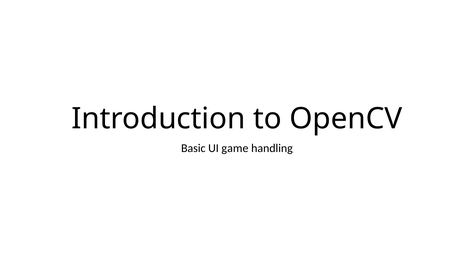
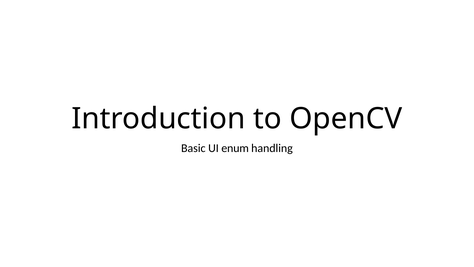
game: game -> enum
